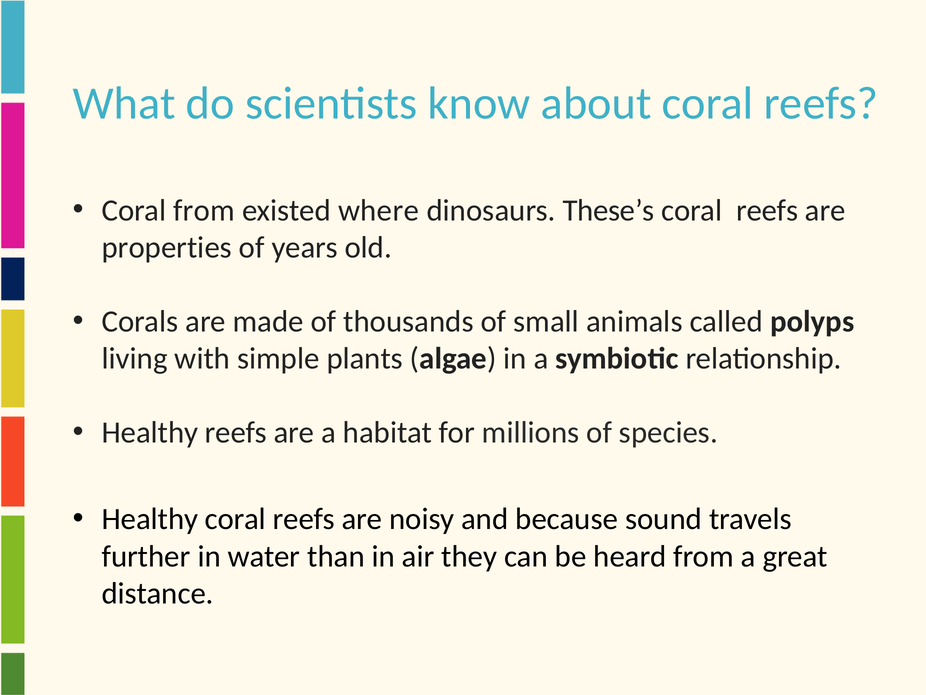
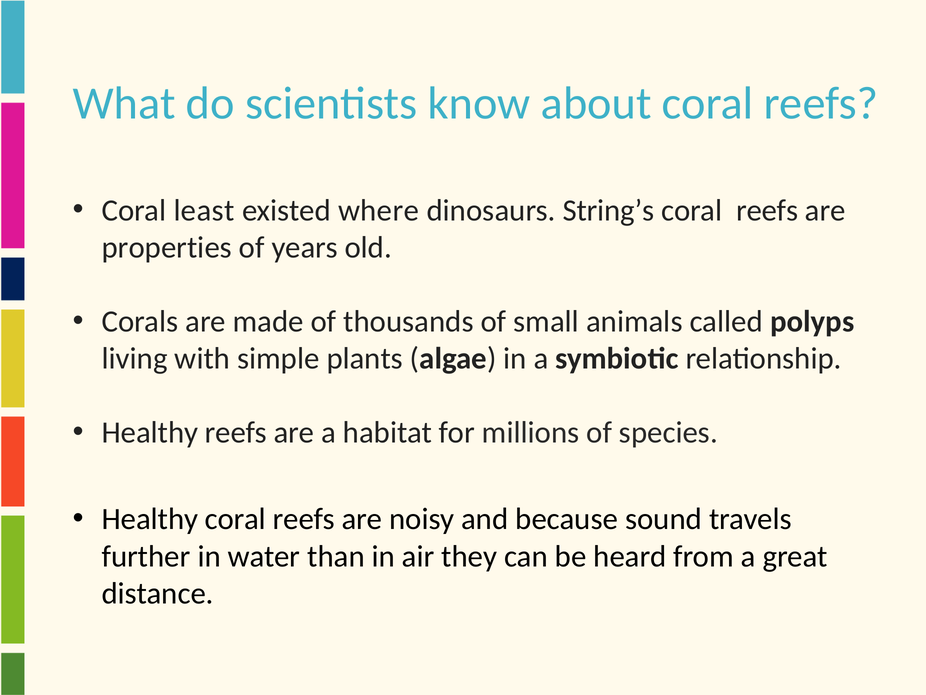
Coral from: from -> least
These’s: These’s -> String’s
